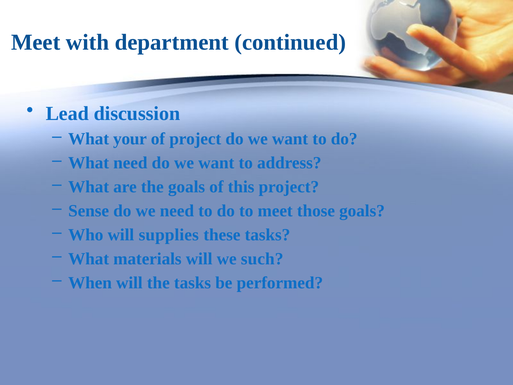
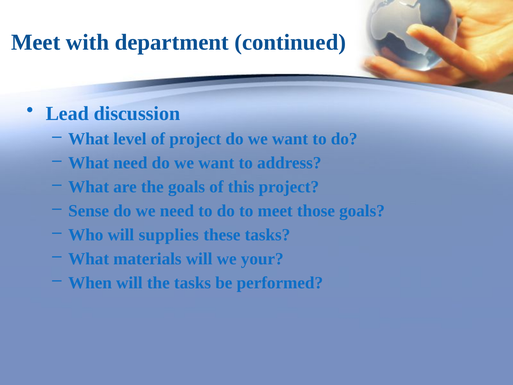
your: your -> level
such: such -> your
